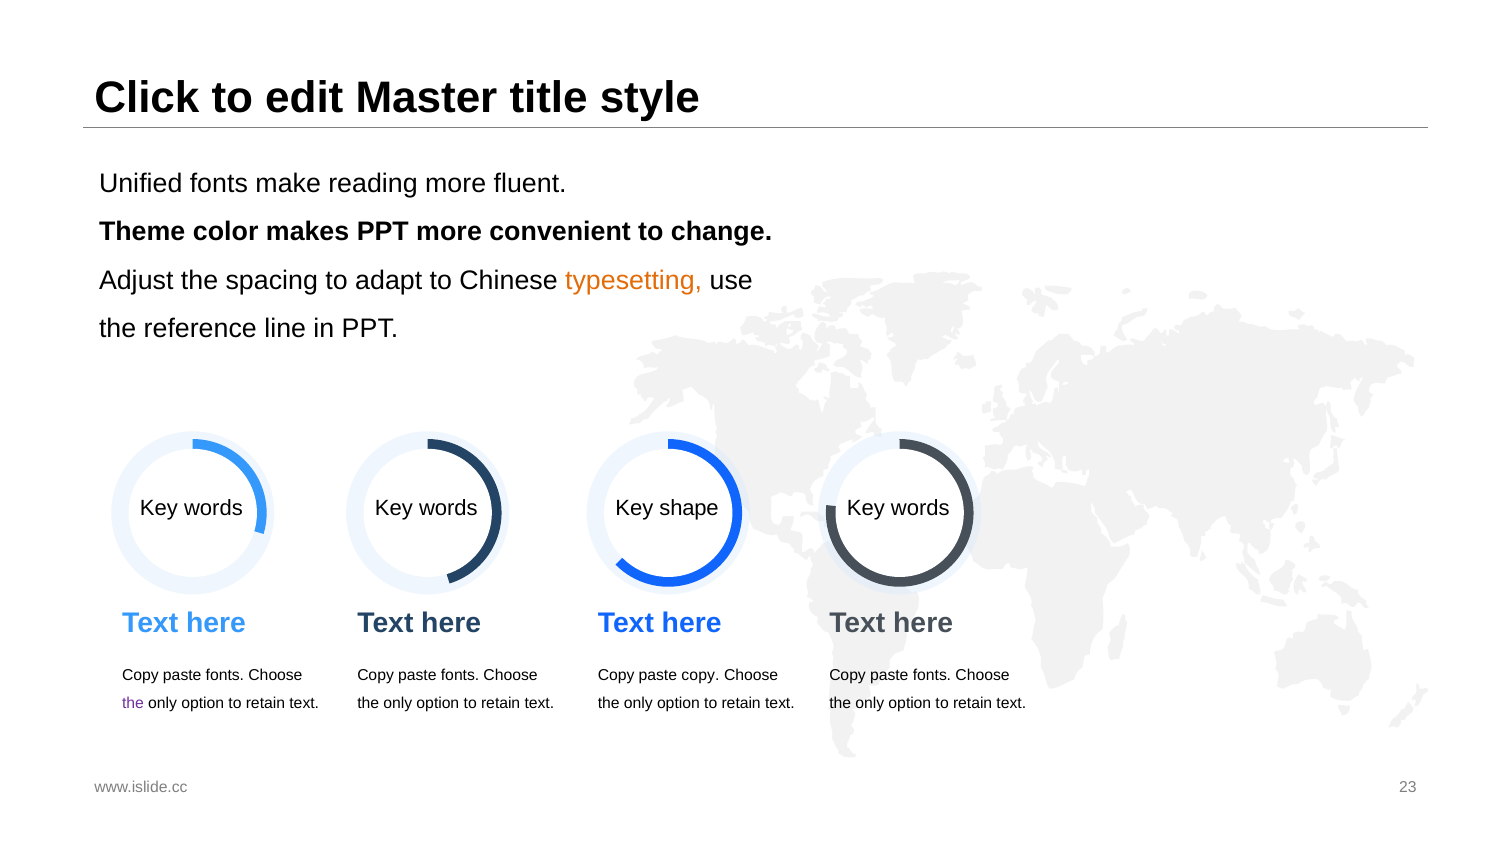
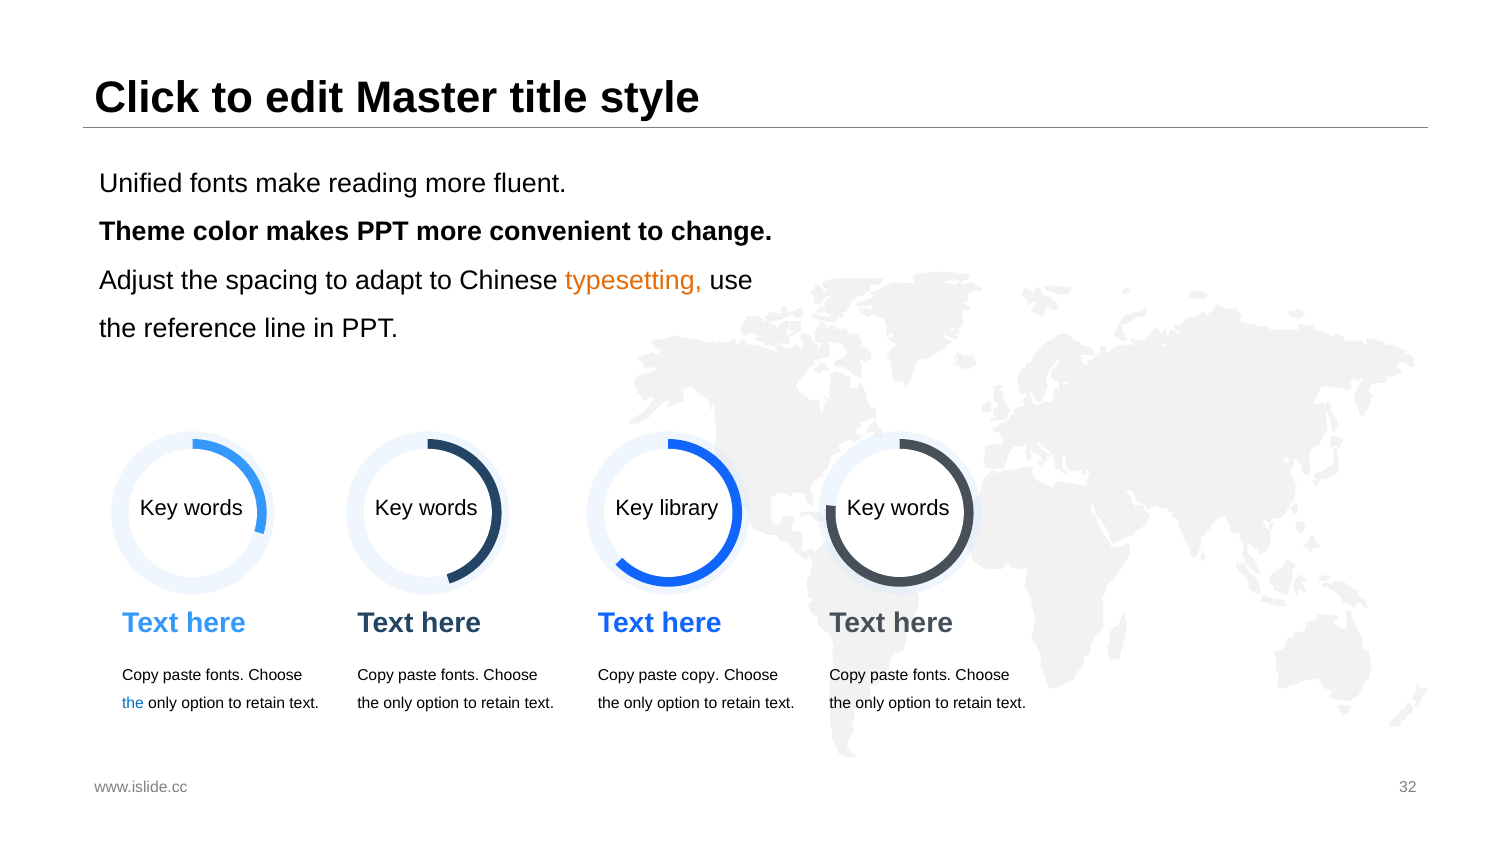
shape: shape -> library
the at (133, 704) colour: purple -> blue
23: 23 -> 32
